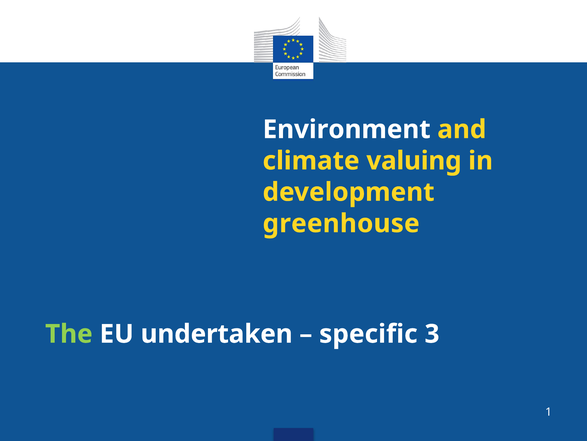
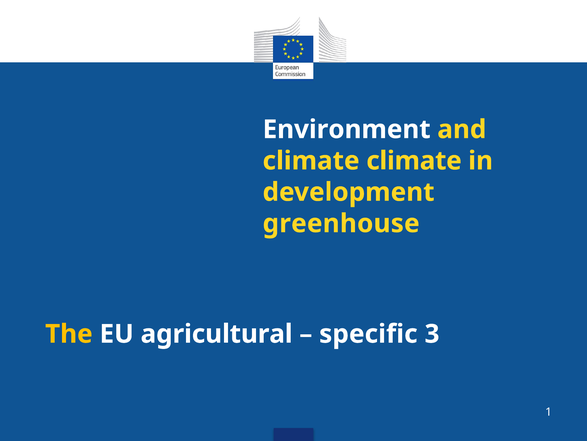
climate valuing: valuing -> climate
The colour: light green -> yellow
undertaken: undertaken -> agricultural
